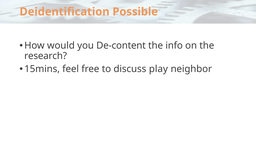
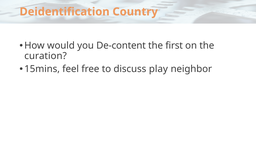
Possible: Possible -> Country
info: info -> first
research: research -> curation
